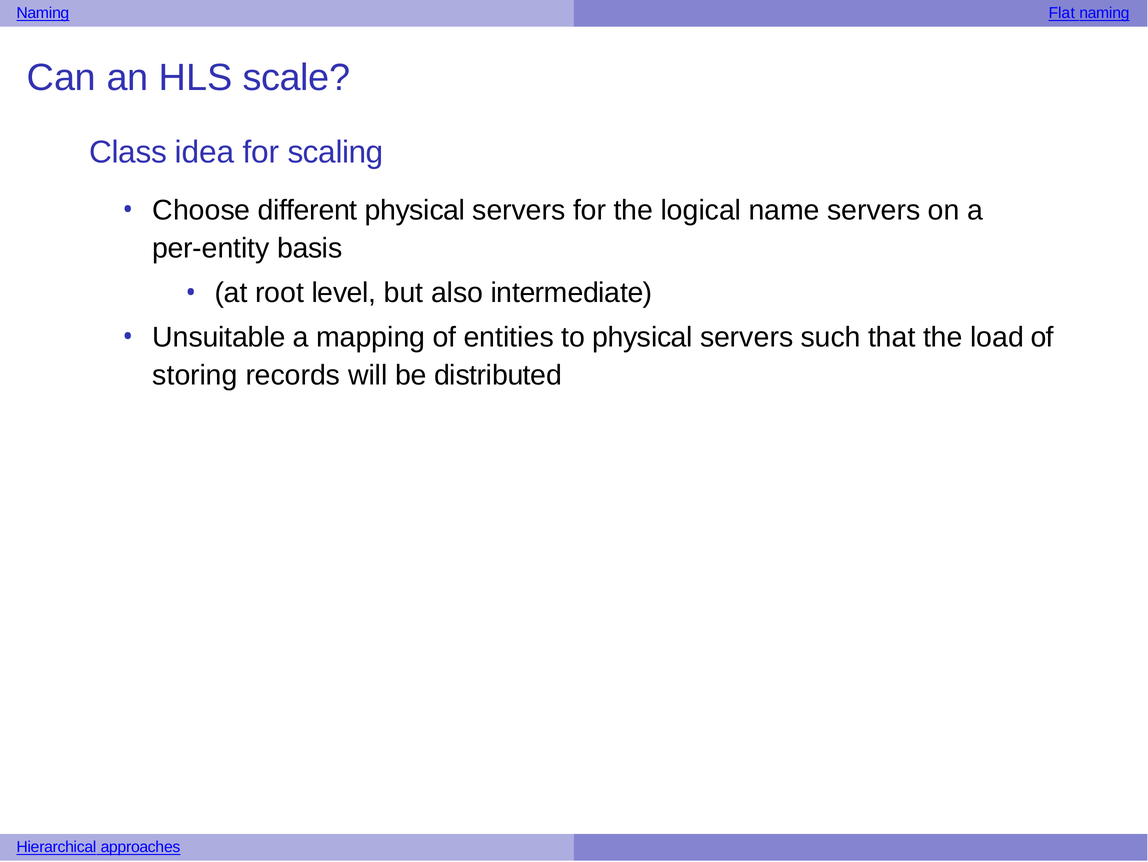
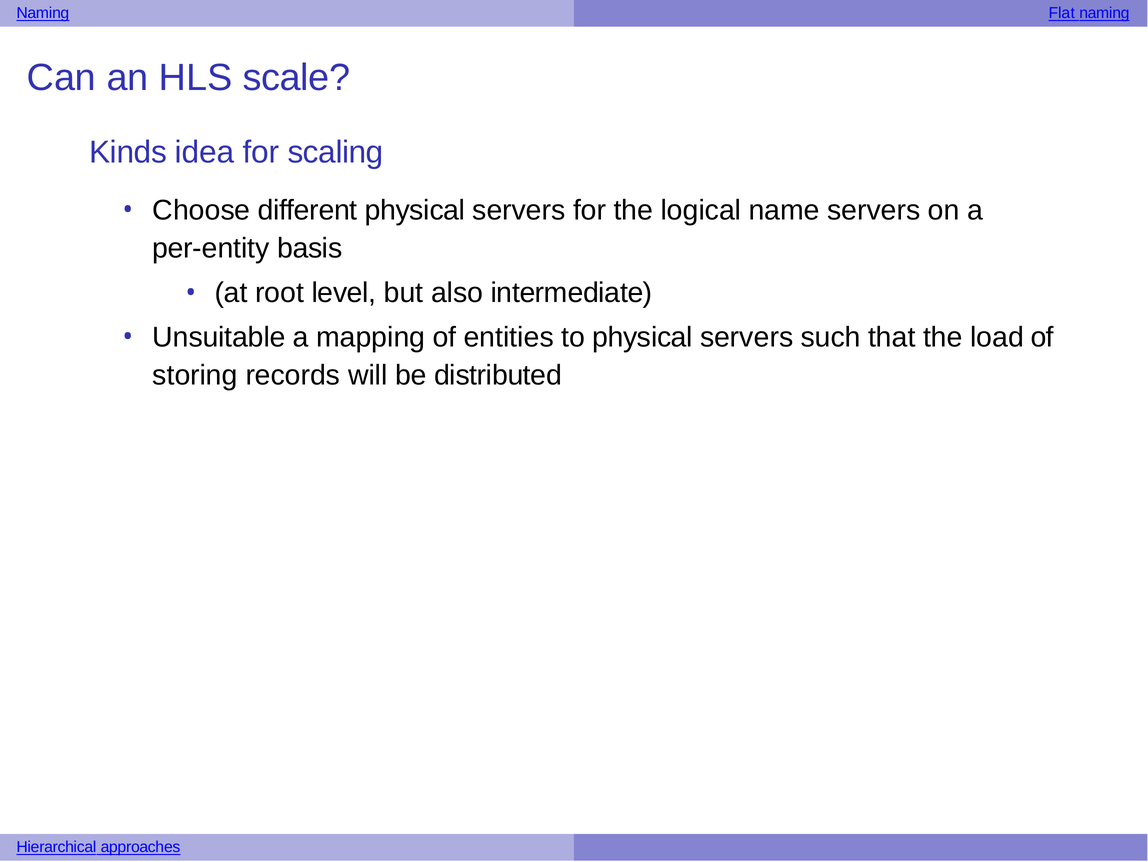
Class: Class -> Kinds
